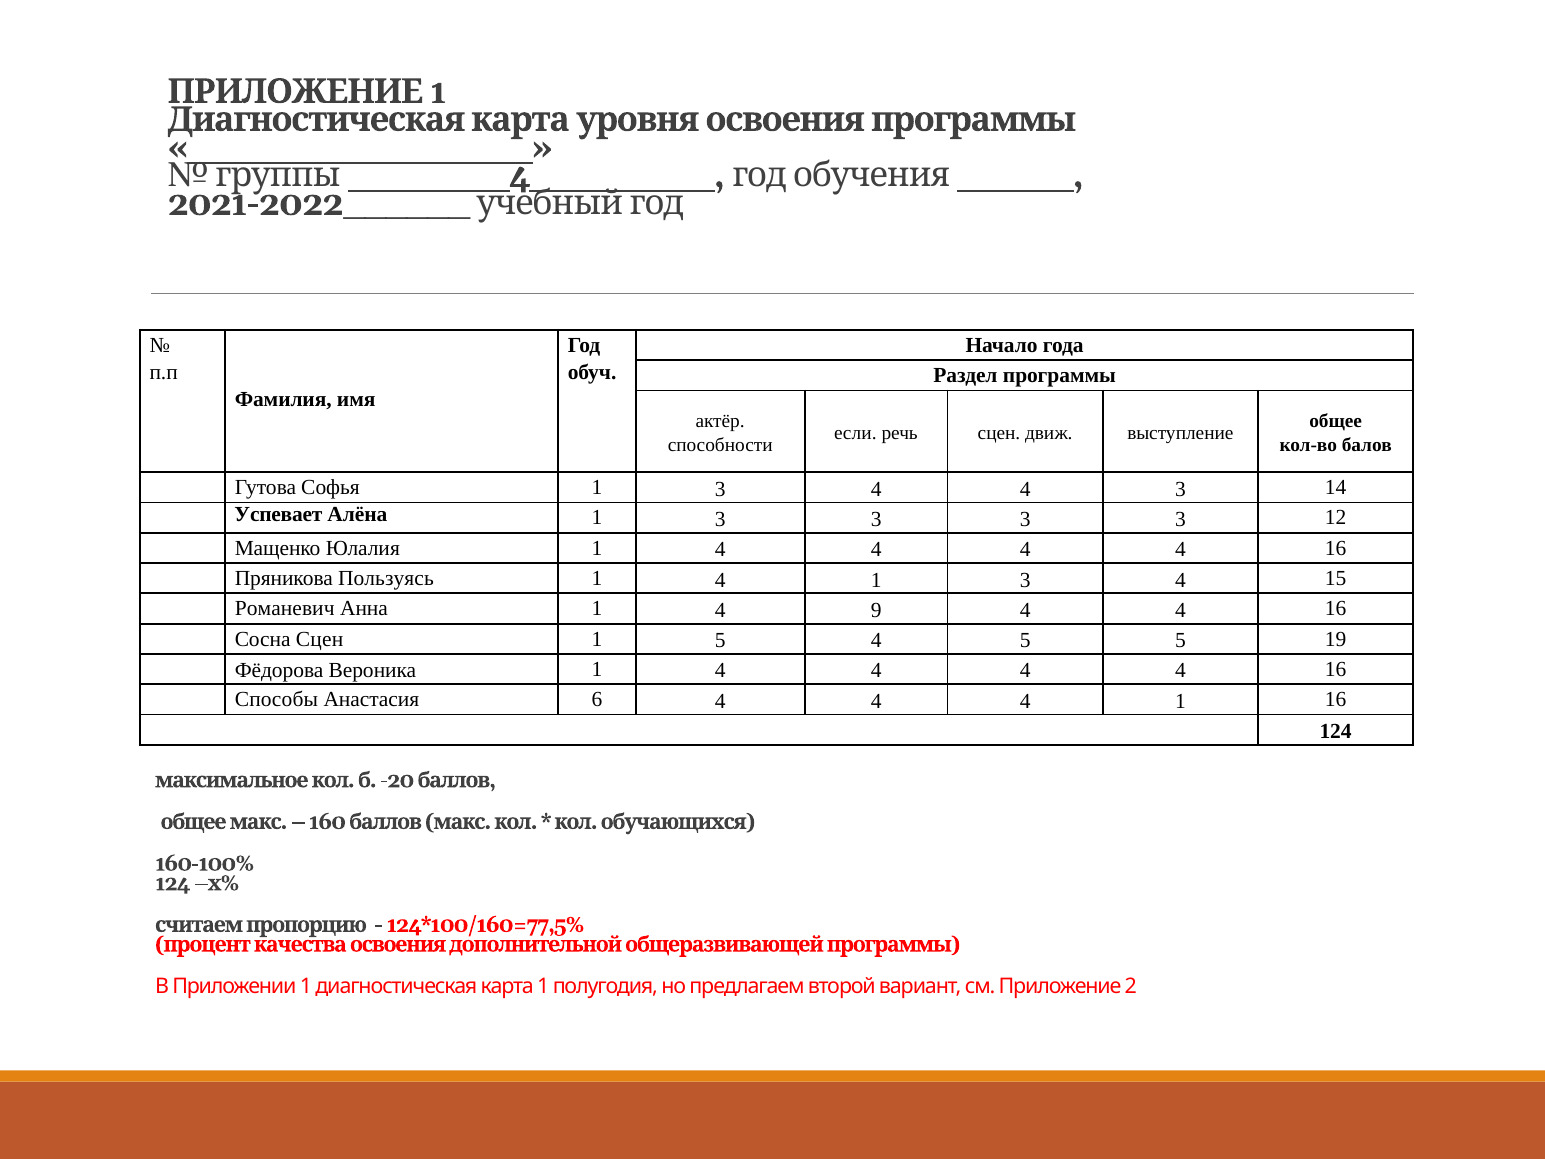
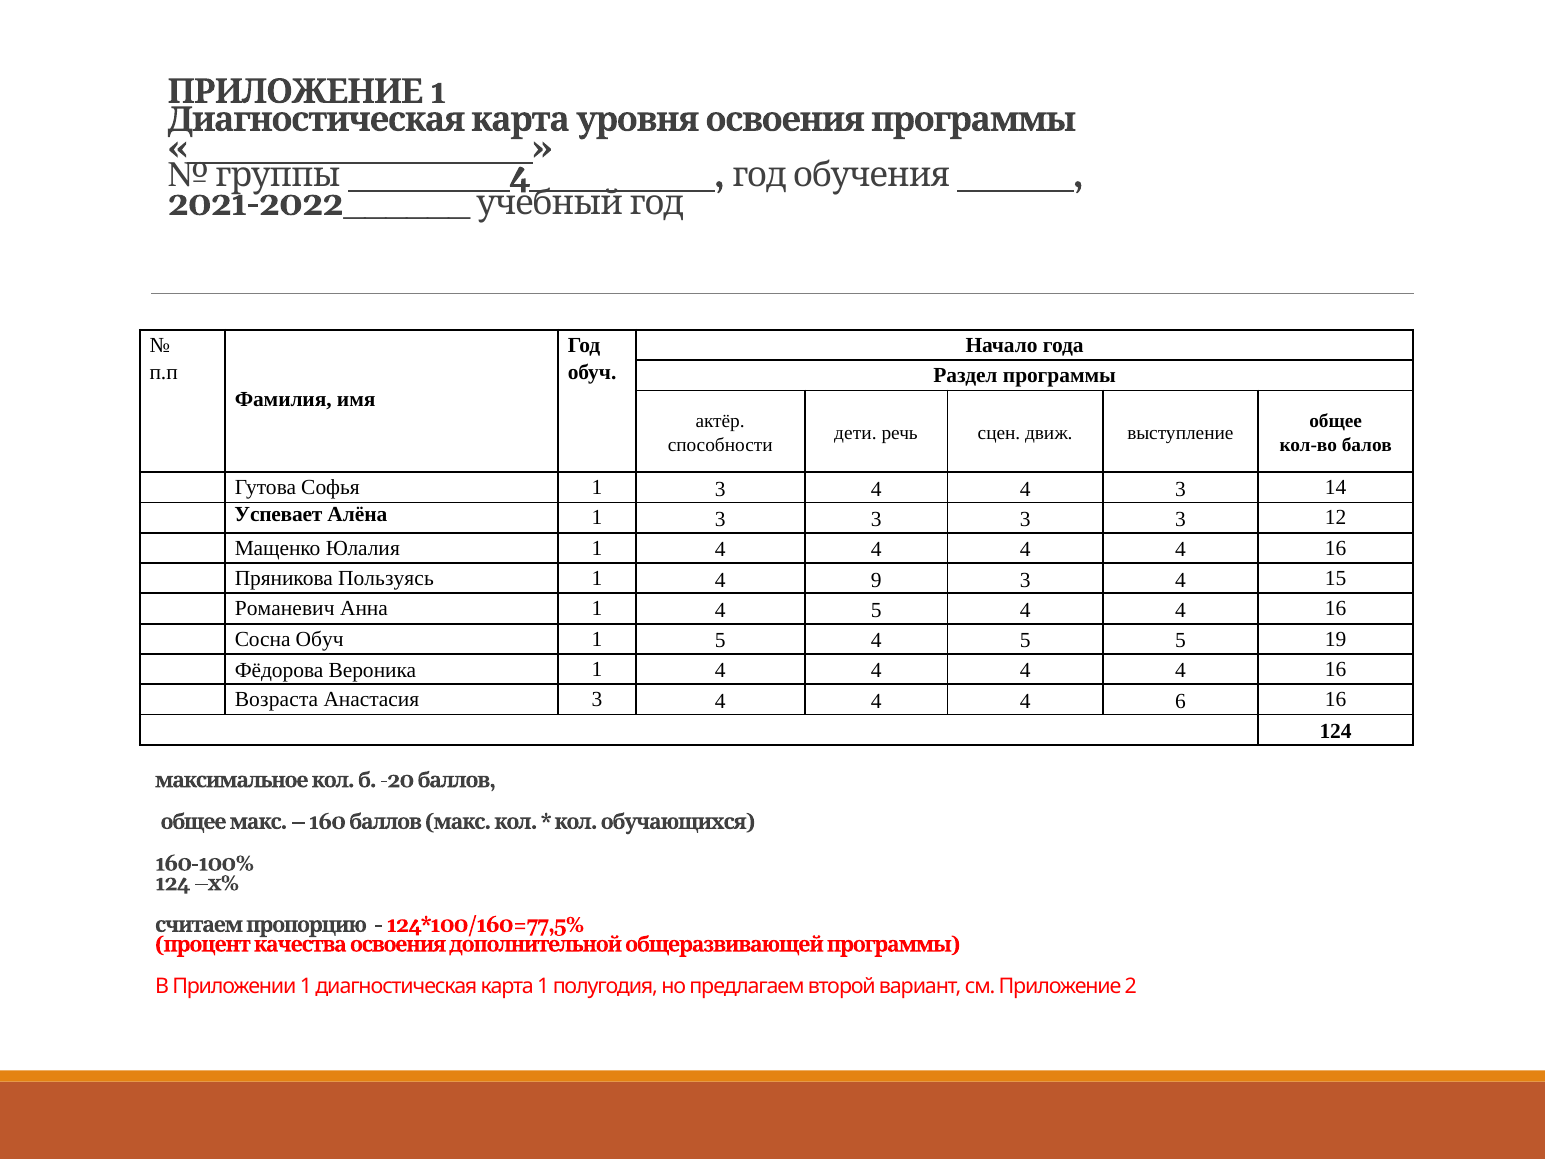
если: если -> дети
1 4 1: 1 -> 9
1 4 9: 9 -> 5
Сосна Сцен: Сцен -> Обуч
Способы: Способы -> Возраста
Анастасия 6: 6 -> 3
4 4 1: 1 -> 6
